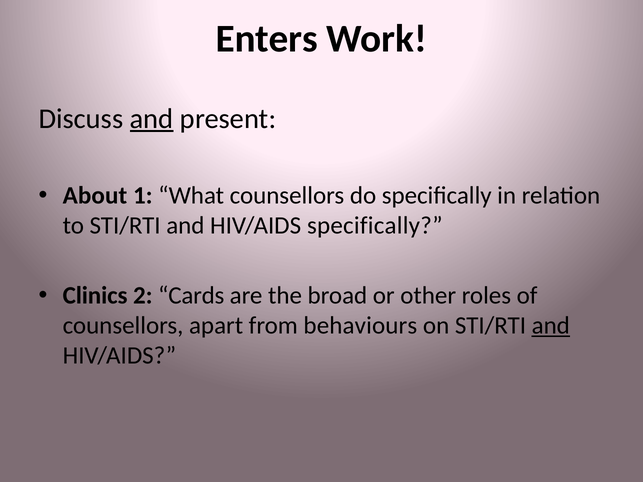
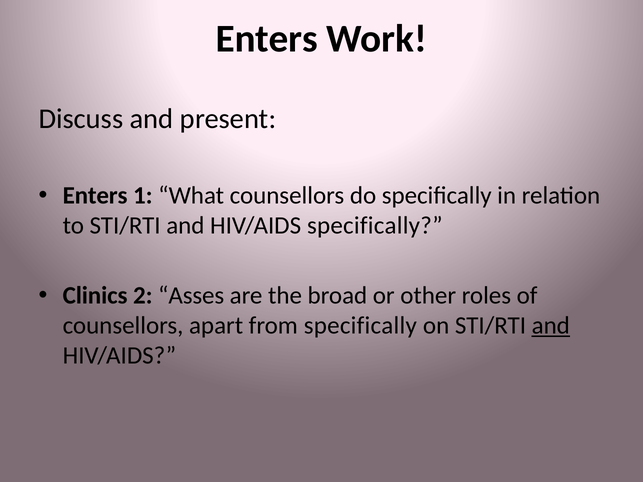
and at (152, 119) underline: present -> none
About at (95, 196): About -> Enters
Cards: Cards -> Asses
from behaviours: behaviours -> specifically
